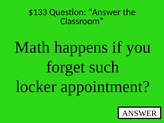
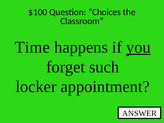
$133: $133 -> $100
Question Answer: Answer -> Choices
Math: Math -> Time
you underline: none -> present
